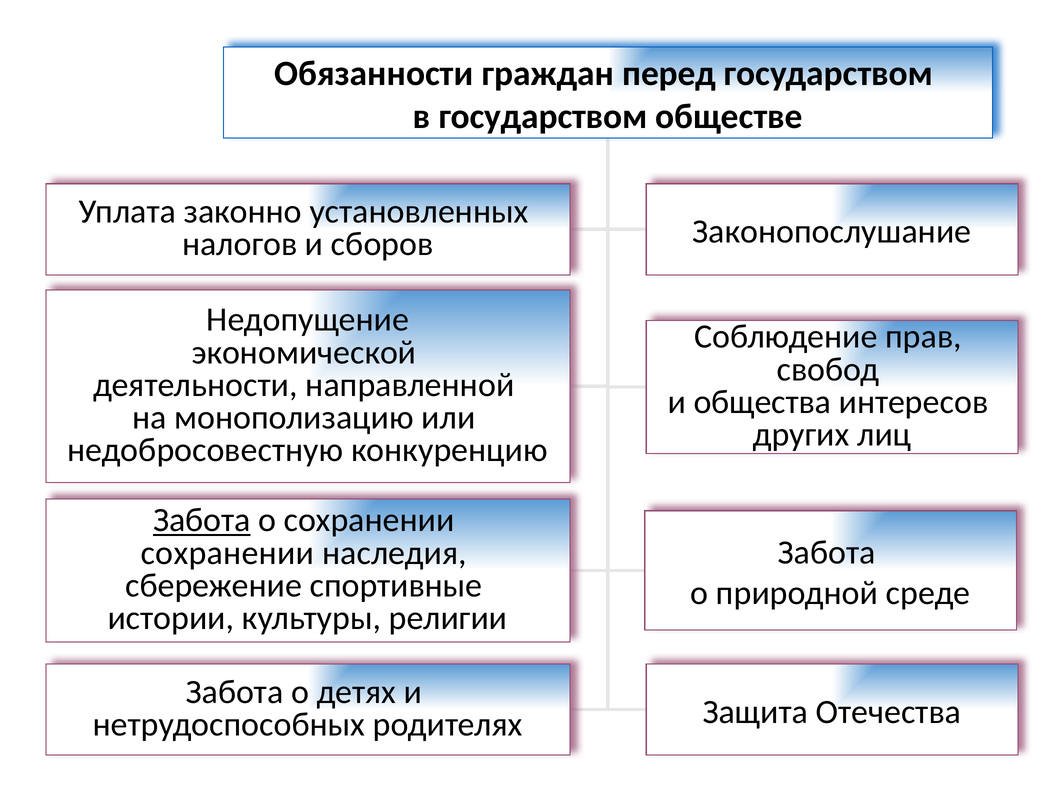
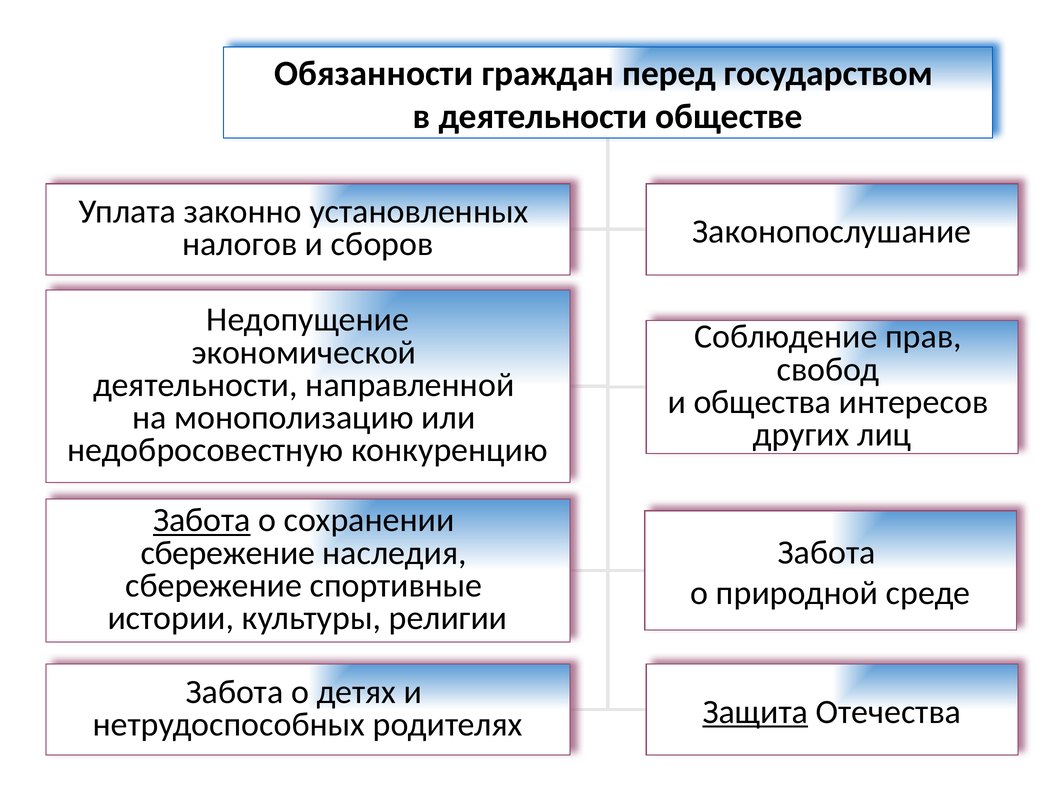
в государством: государством -> деятельности
сохранении at (228, 553): сохранении -> сбережение
Защита underline: none -> present
